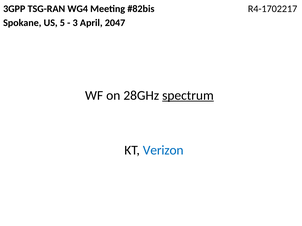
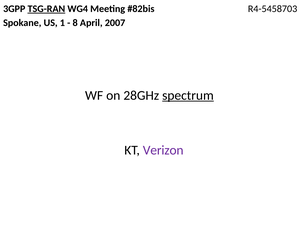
TSG-RAN underline: none -> present
R4-1702217: R4-1702217 -> R4-5458703
5: 5 -> 1
3: 3 -> 8
2047: 2047 -> 2007
Verizon colour: blue -> purple
